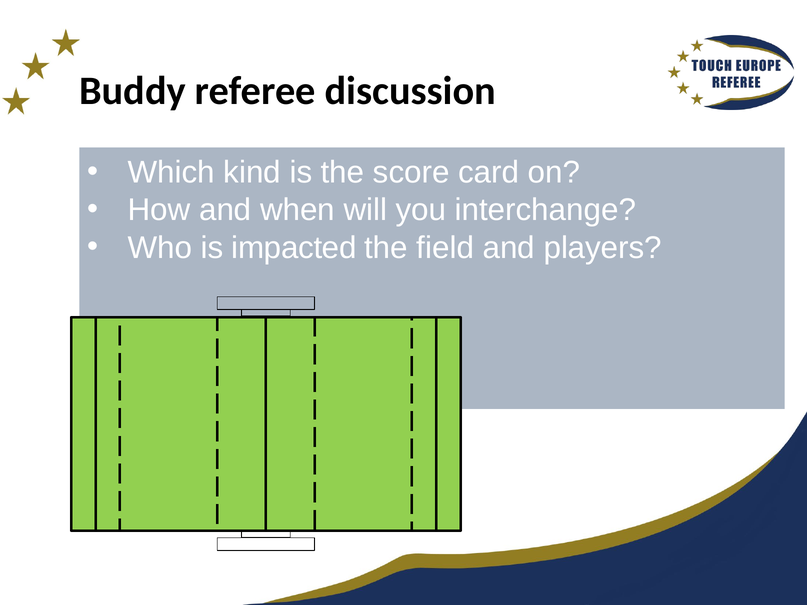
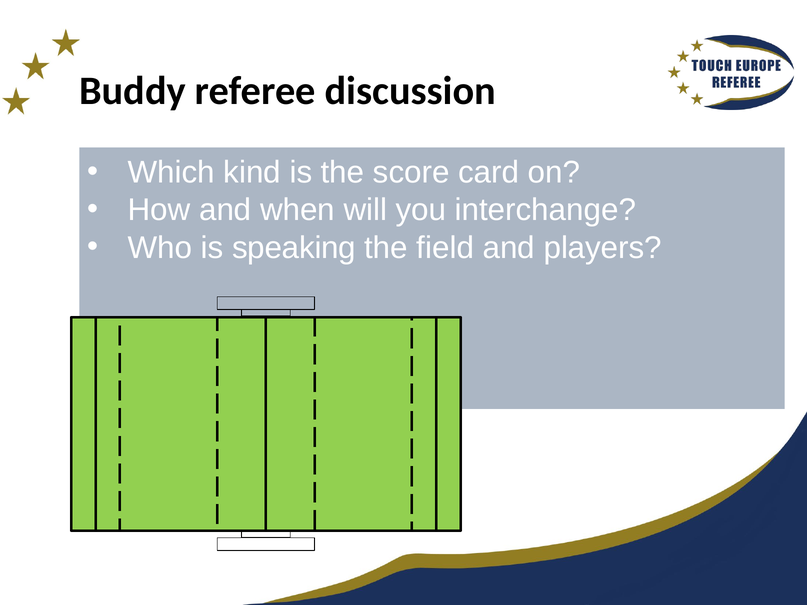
impacted: impacted -> speaking
